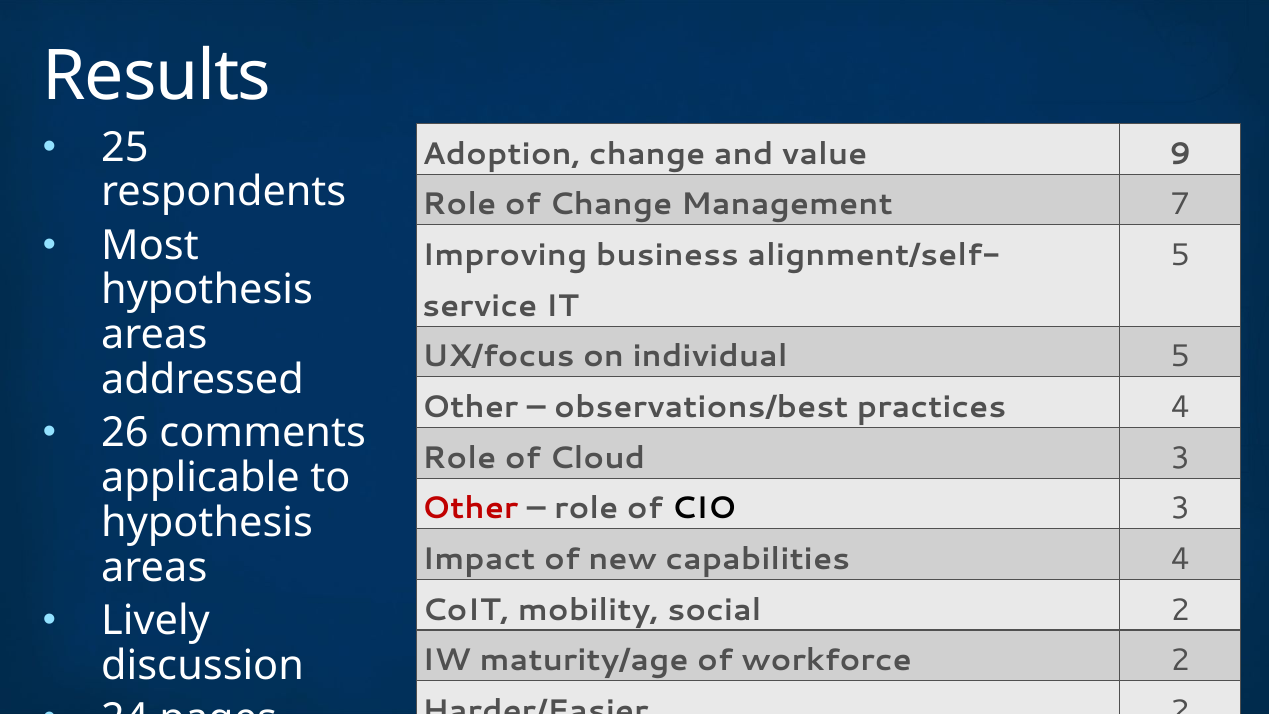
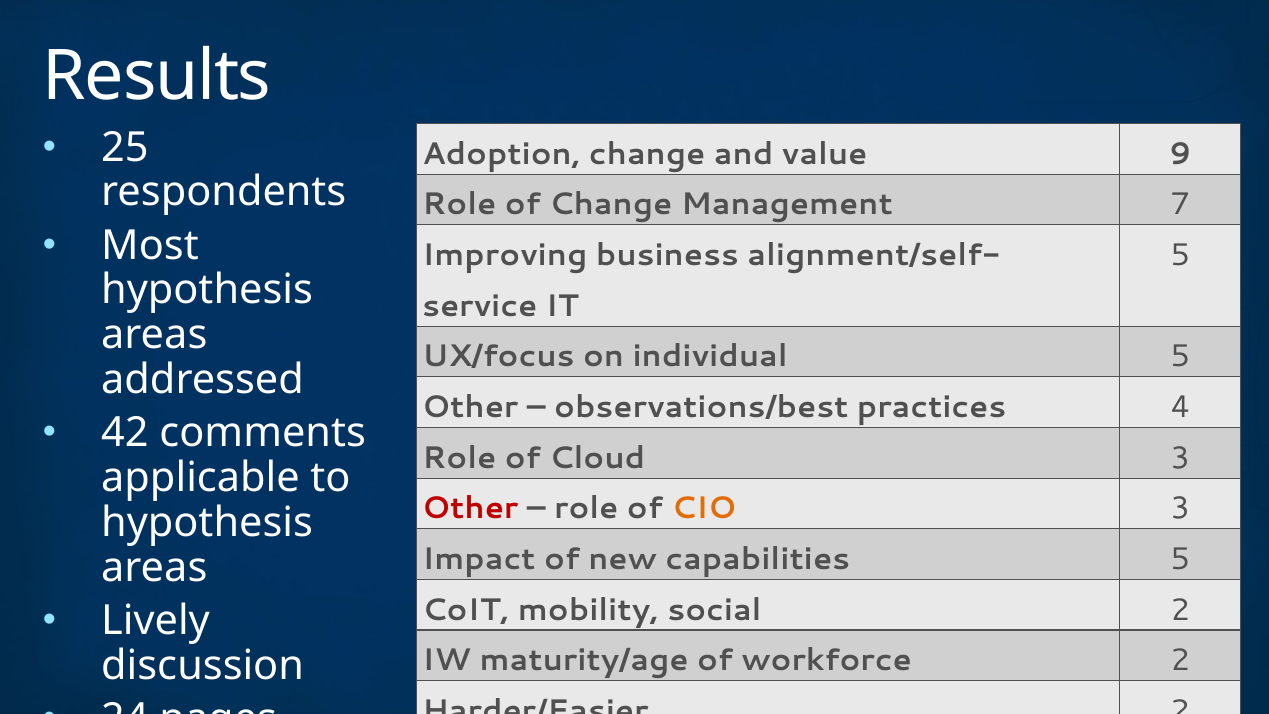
26: 26 -> 42
CIO colour: black -> orange
capabilities 4: 4 -> 5
